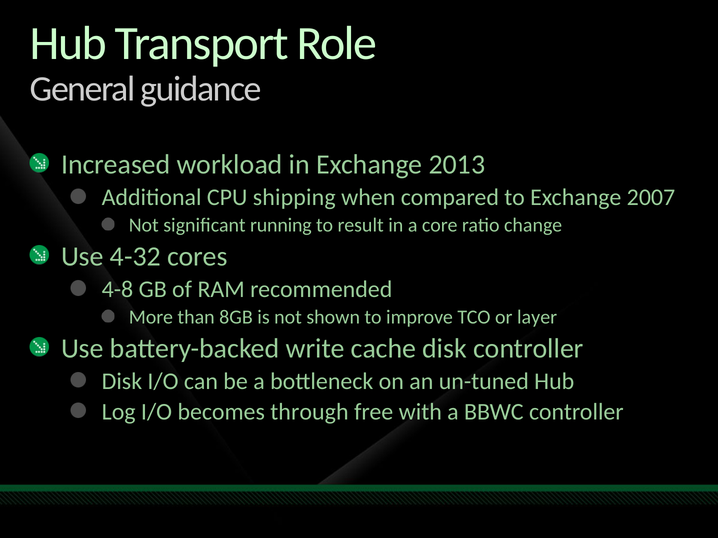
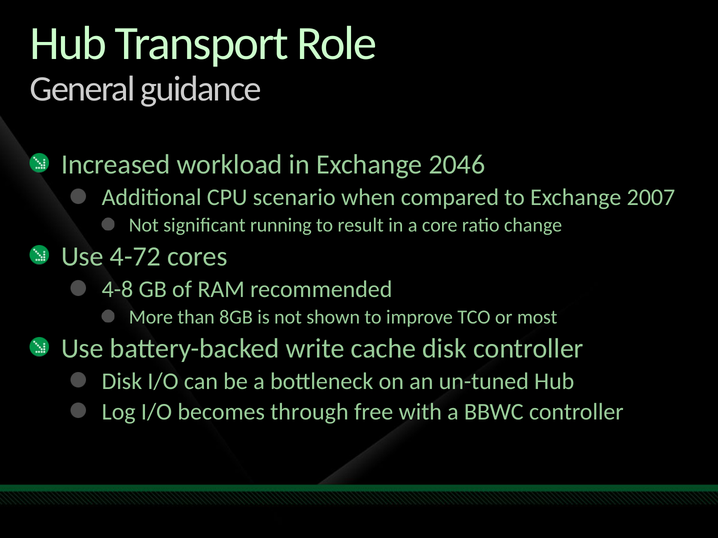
2013: 2013 -> 2046
shipping: shipping -> scenario
4-32: 4-32 -> 4-72
layer: layer -> most
